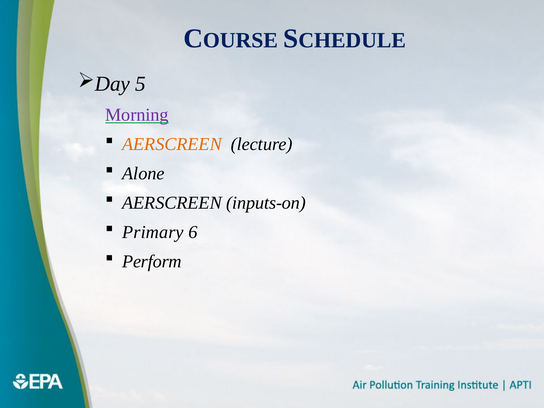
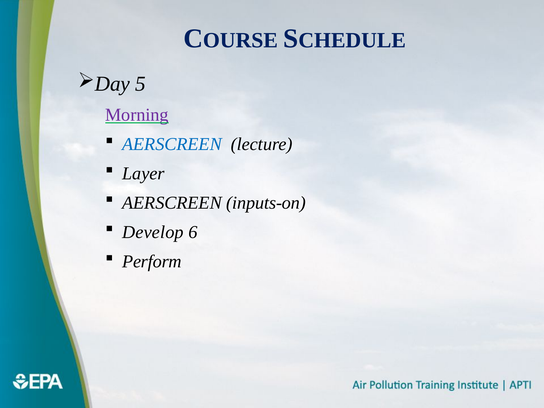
AERSCREEN at (172, 144) colour: orange -> blue
Alone: Alone -> Layer
Primary: Primary -> Develop
